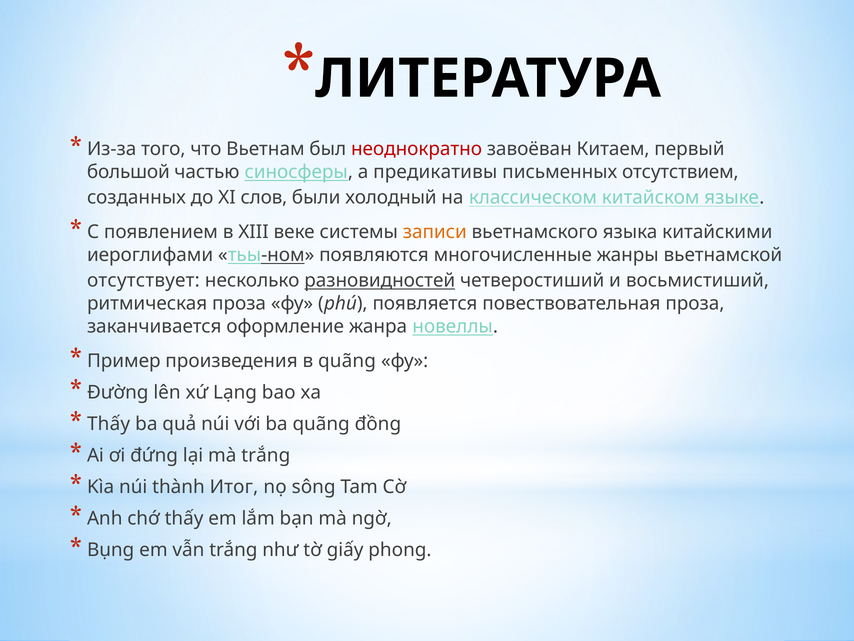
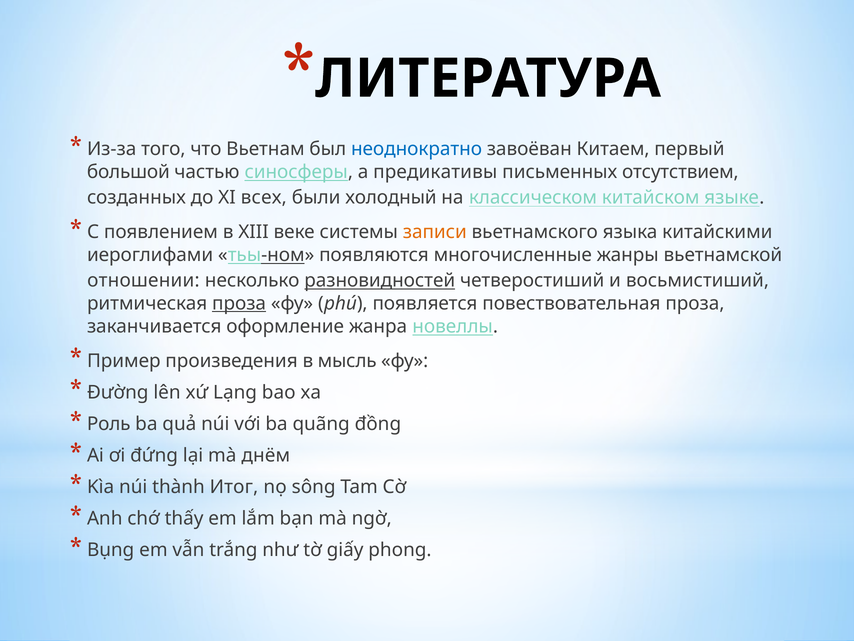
неоднократно colour: red -> blue
слов: слов -> всех
отсутствует: отсутствует -> отношении
проза at (239, 303) underline: none -> present
в quãng: quãng -> мысль
Thấy at (109, 424): Thấy -> Роль
mà trắng: trắng -> днём
